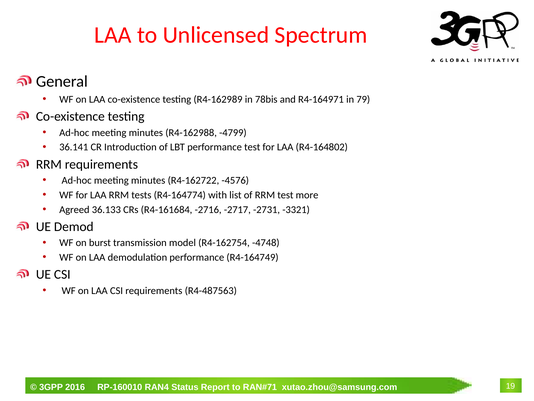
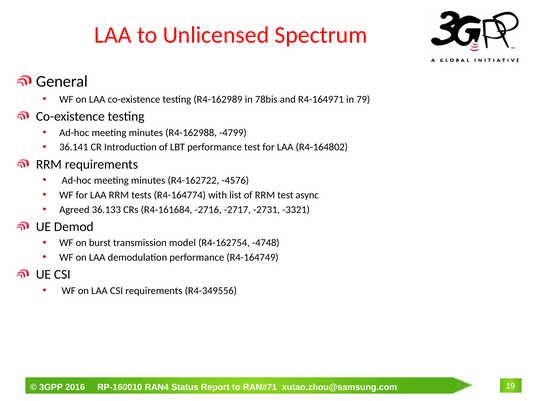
more: more -> async
R4-487563: R4-487563 -> R4-349556
